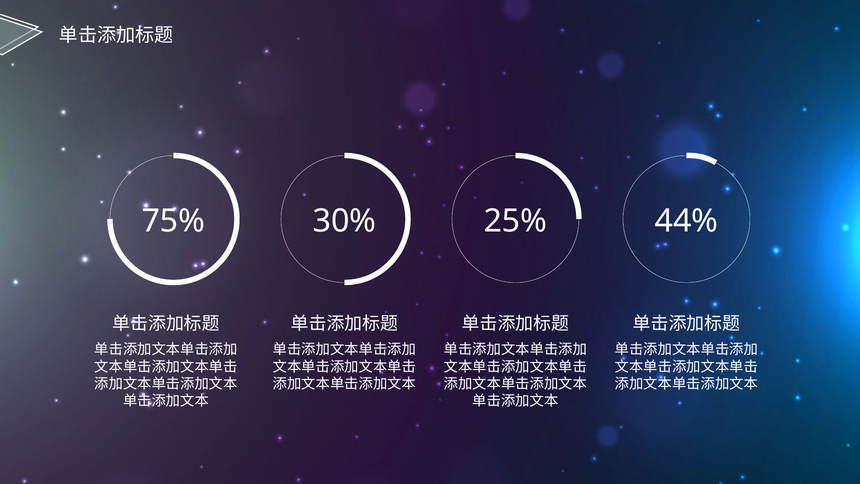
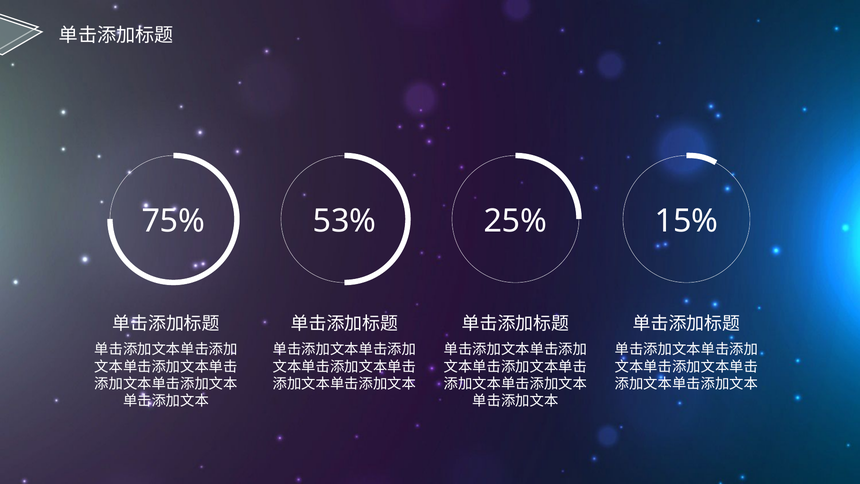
30%: 30% -> 53%
44%: 44% -> 15%
